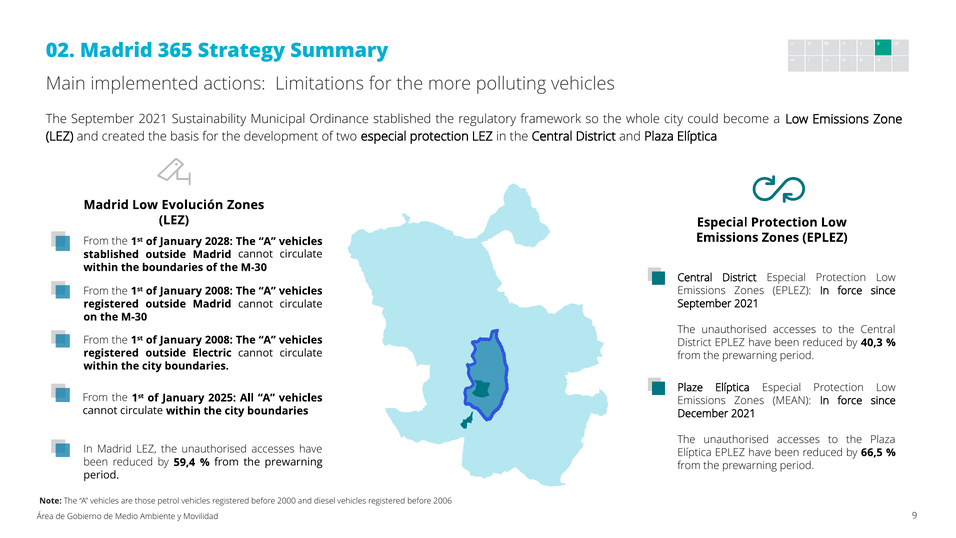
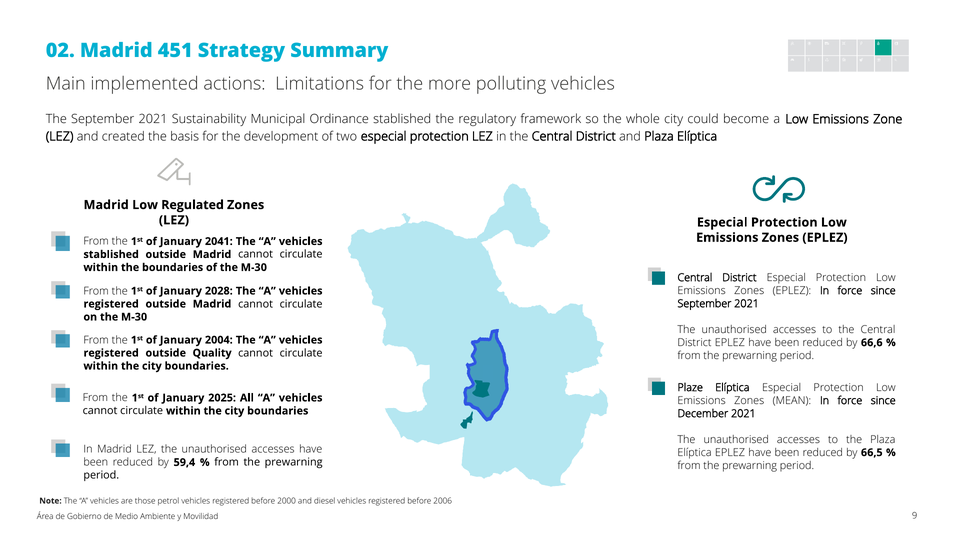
365: 365 -> 451
Evolución: Evolución -> Regulated
2028: 2028 -> 2041
2008 at (219, 291): 2008 -> 2028
2008 at (219, 340): 2008 -> 2004
40,3: 40,3 -> 66,6
Electric: Electric -> Quality
